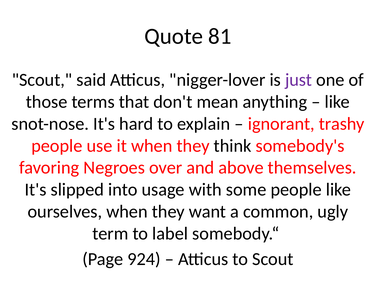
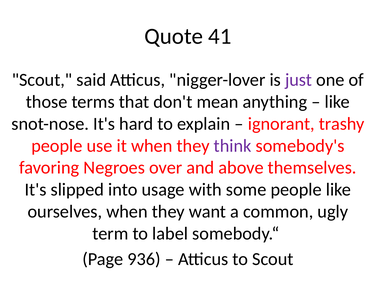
81: 81 -> 41
think colour: black -> purple
924: 924 -> 936
